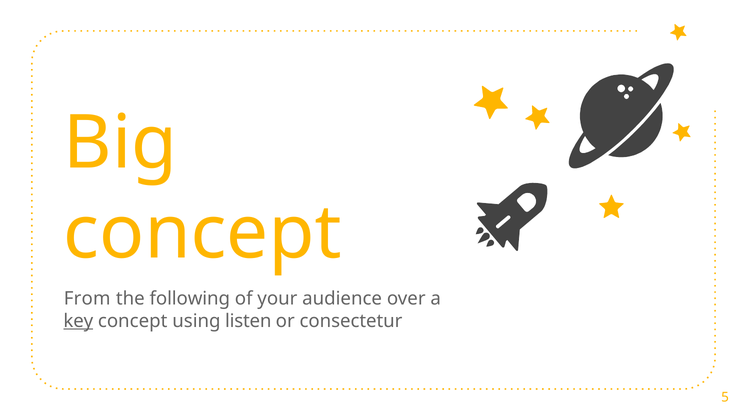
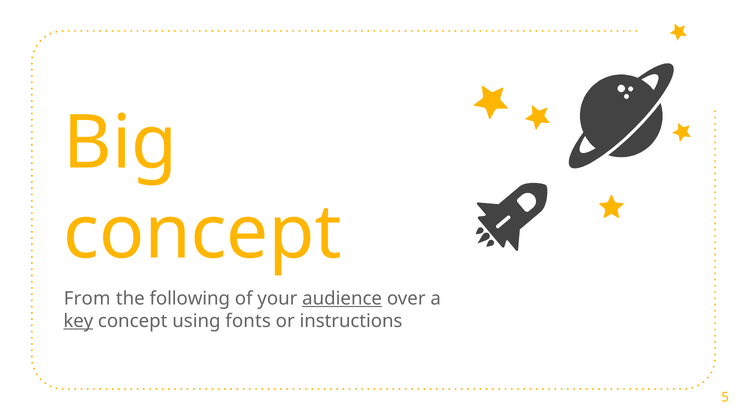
audience underline: none -> present
listen: listen -> fonts
consectetur: consectetur -> instructions
